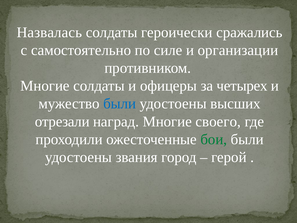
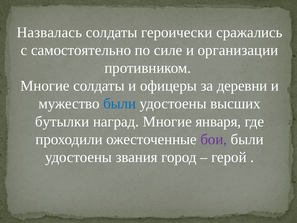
четырех: четырех -> деревни
отрезали: отрезали -> бутылки
своего: своего -> января
бои colour: green -> purple
